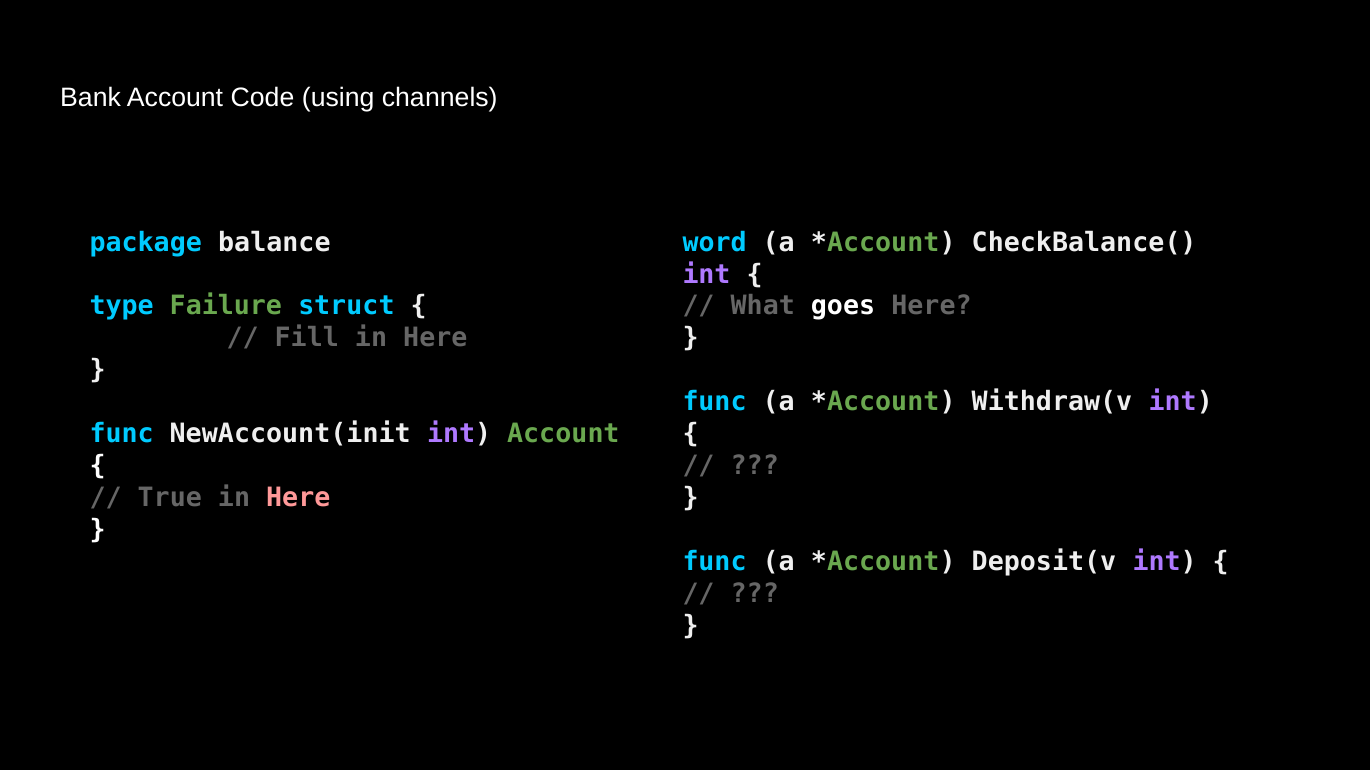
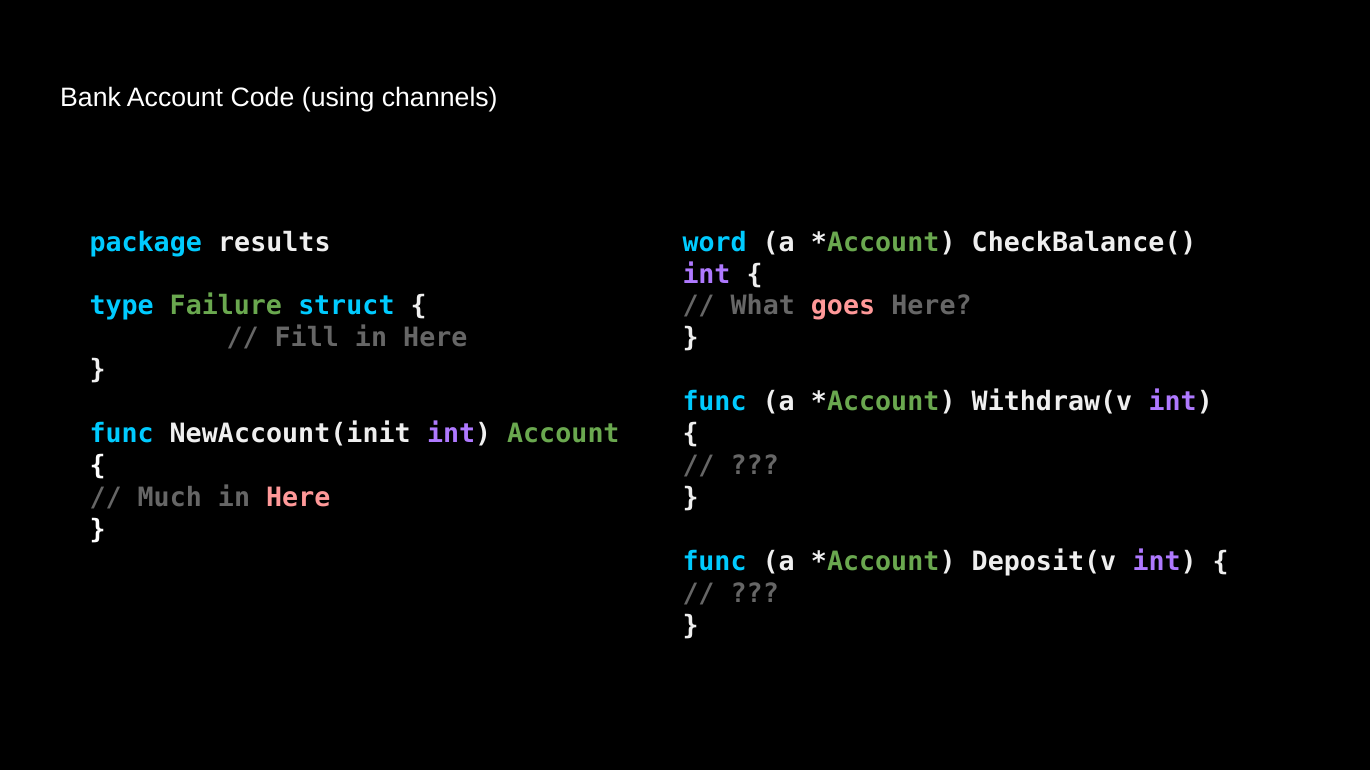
balance: balance -> results
goes colour: white -> pink
True: True -> Much
